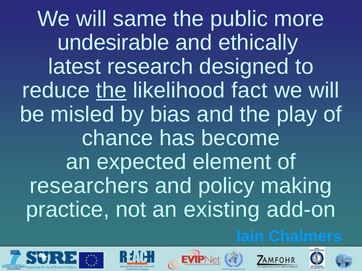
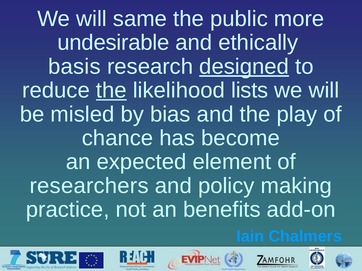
latest: latest -> basis
designed underline: none -> present
fact: fact -> lists
existing: existing -> benefits
